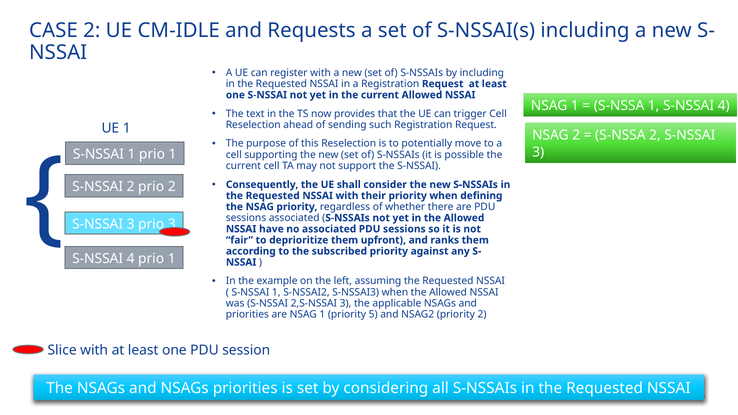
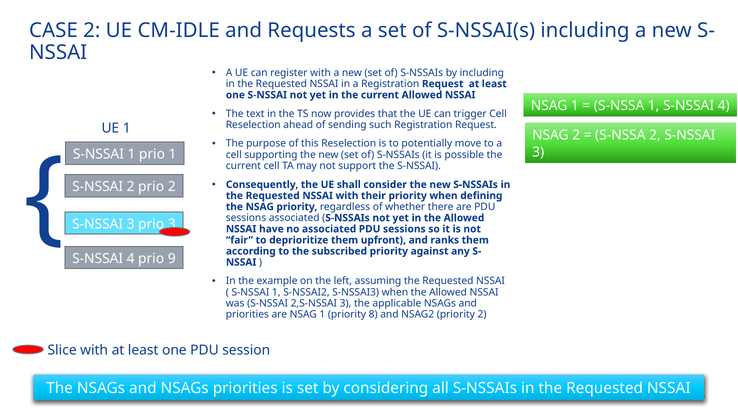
4 prio 1: 1 -> 9
5: 5 -> 8
